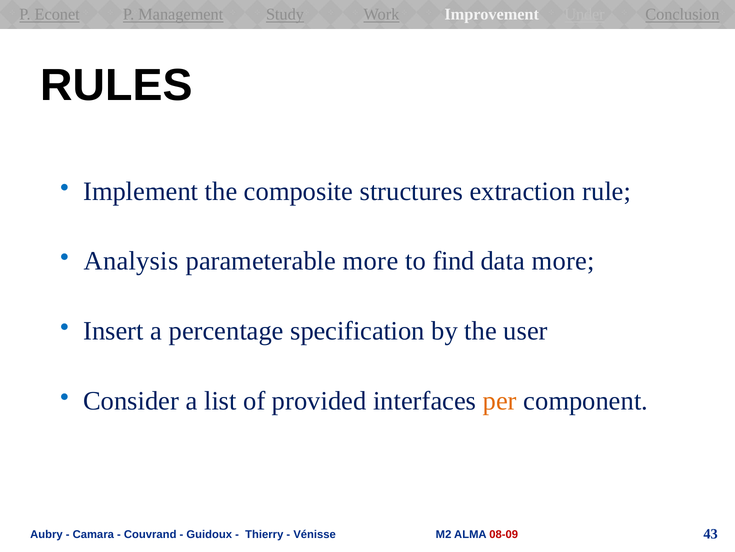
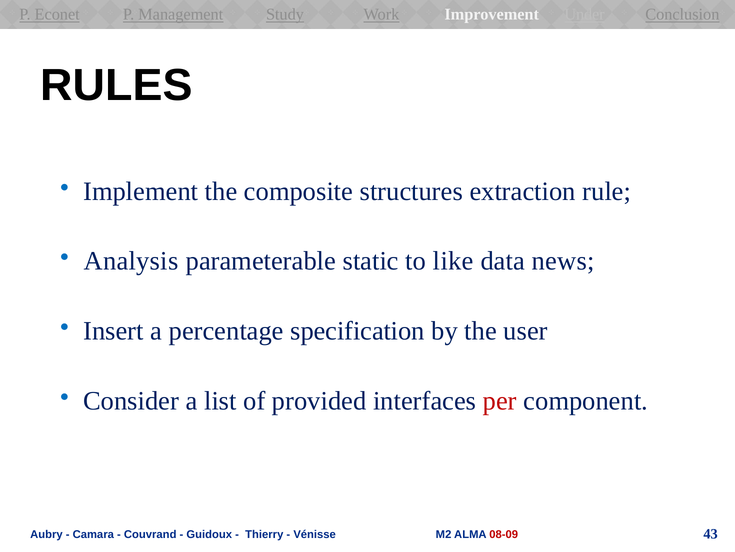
parameterable more: more -> static
find: find -> like
data more: more -> news
per colour: orange -> red
